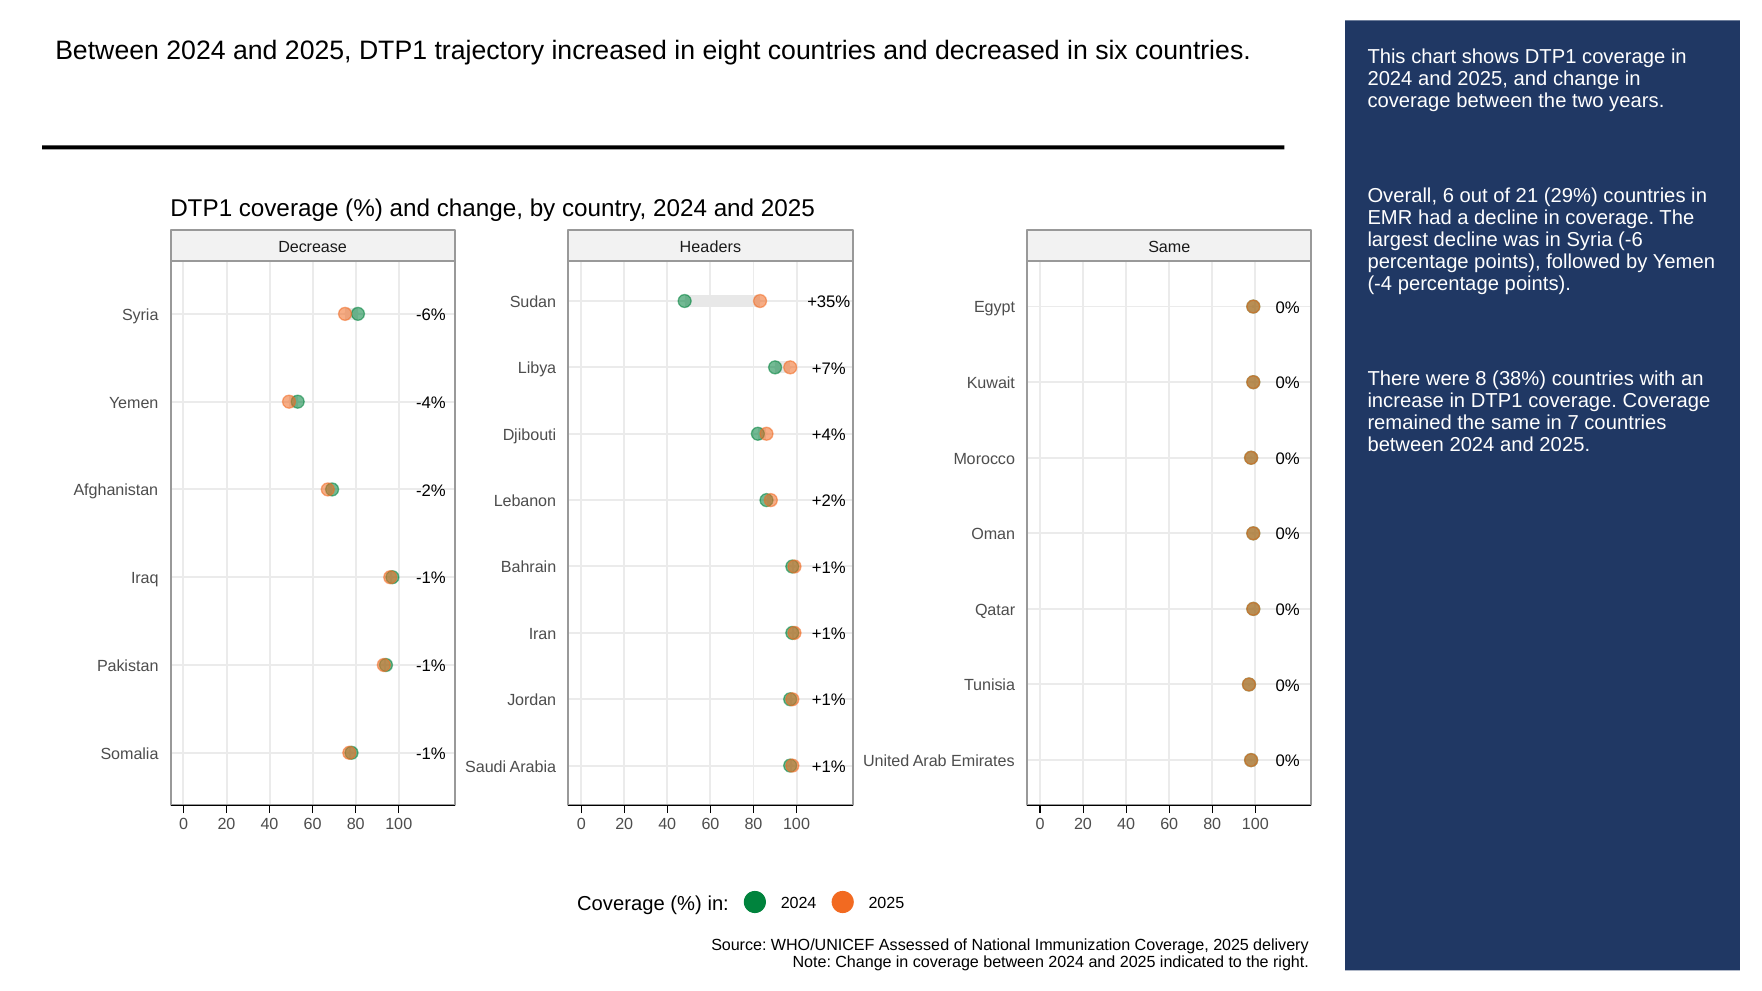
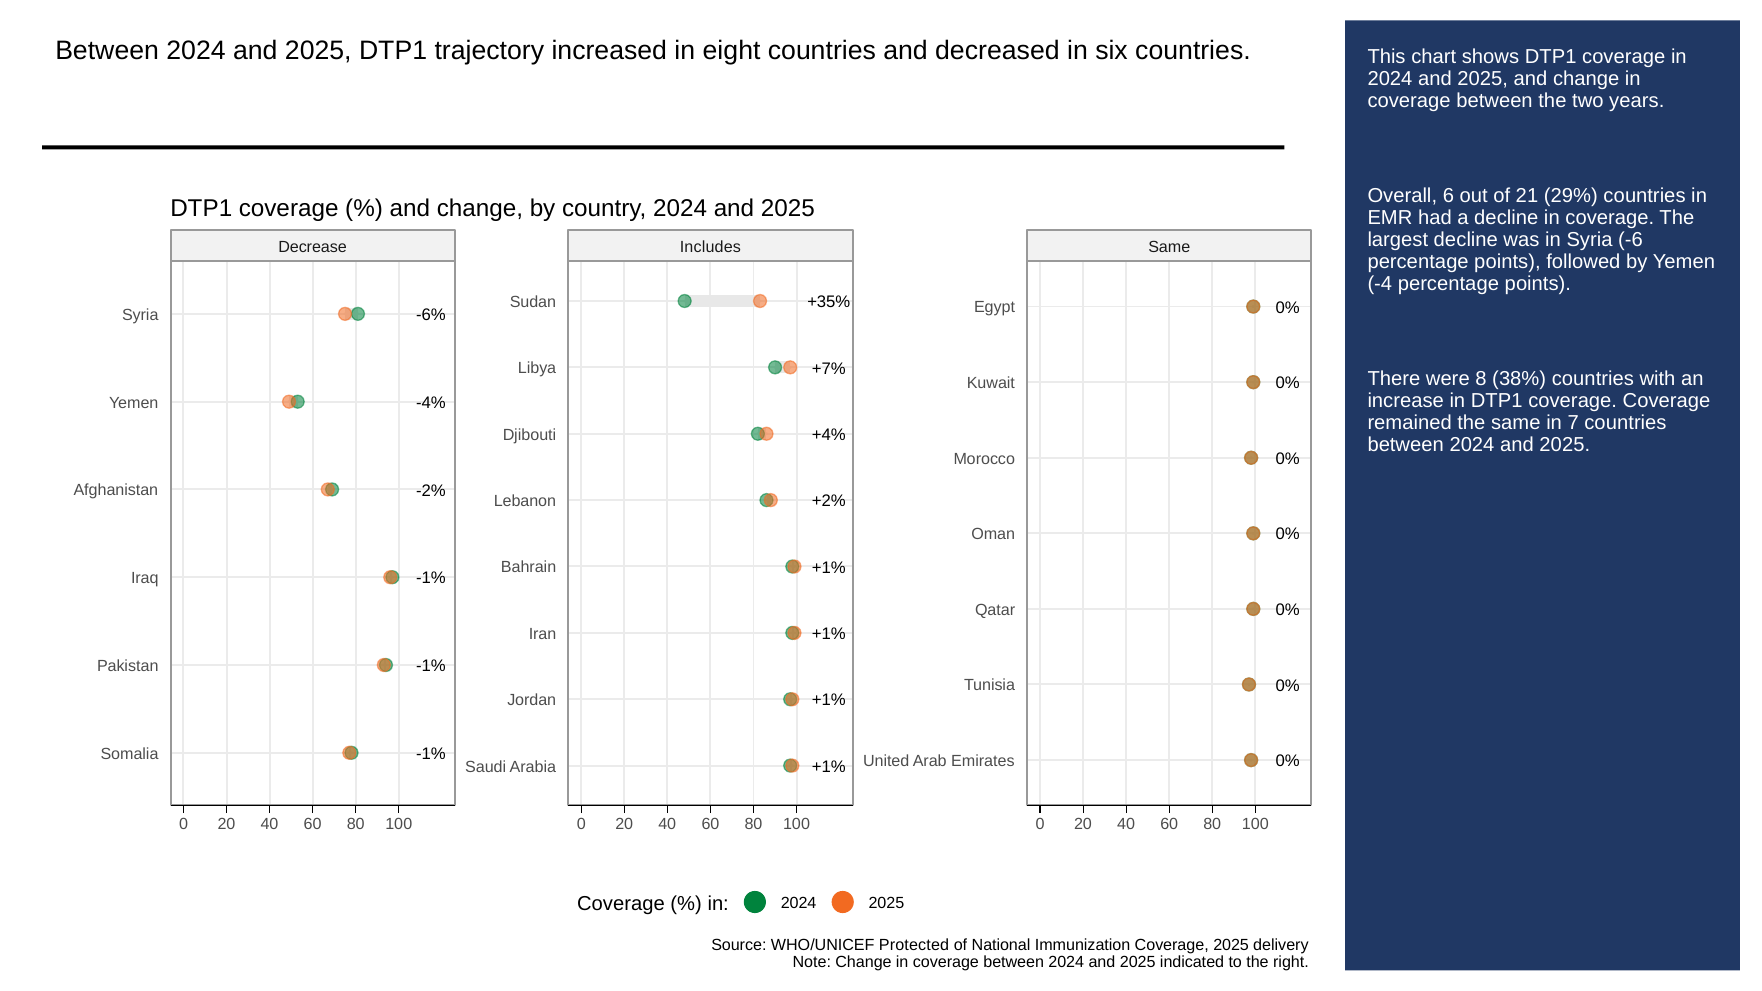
Headers: Headers -> Includes
Assessed: Assessed -> Protected
